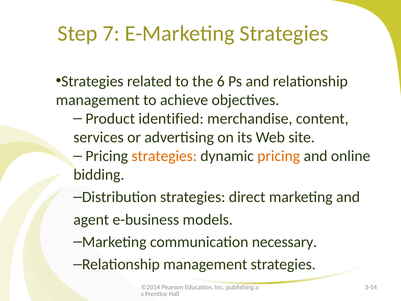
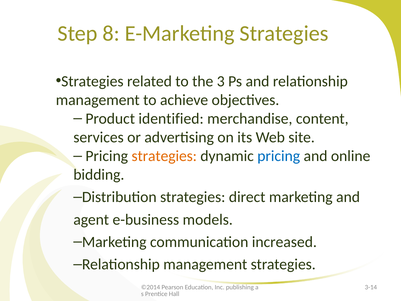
7: 7 -> 8
6: 6 -> 3
pricing at (279, 156) colour: orange -> blue
necessary: necessary -> increased
